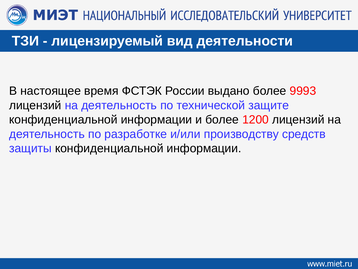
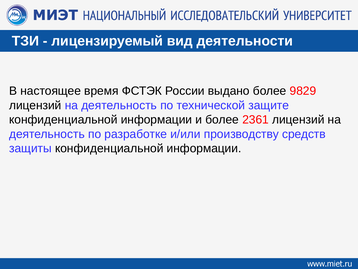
9993: 9993 -> 9829
1200: 1200 -> 2361
